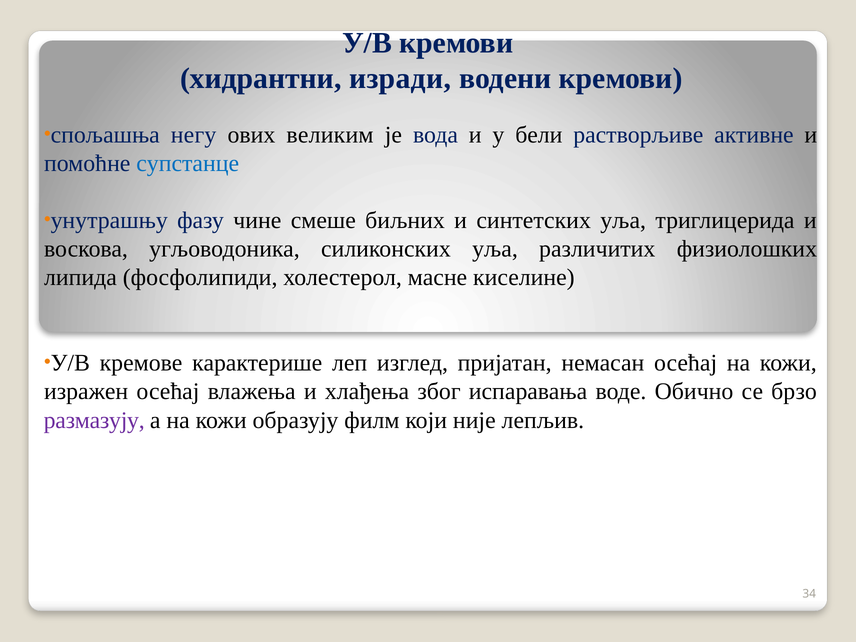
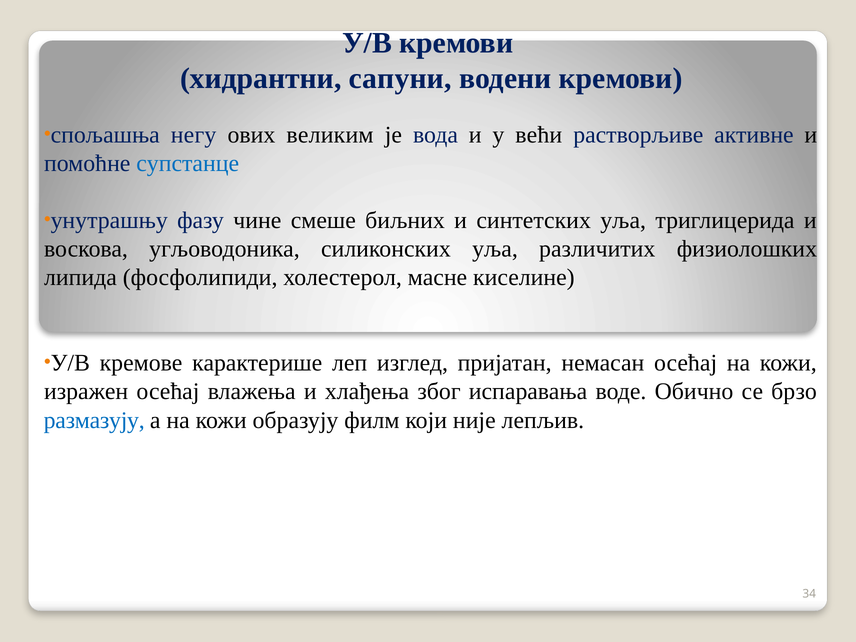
изради: изради -> сапуни
бели: бели -> већи
размазују colour: purple -> blue
